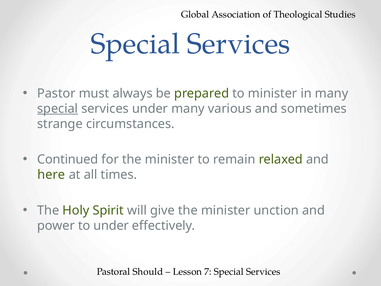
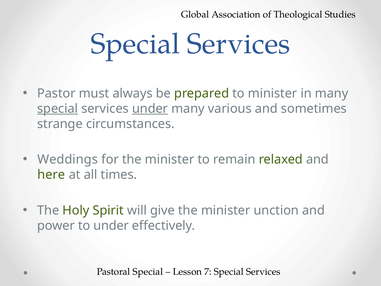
under at (150, 109) underline: none -> present
Continued: Continued -> Weddings
Pastoral Should: Should -> Special
